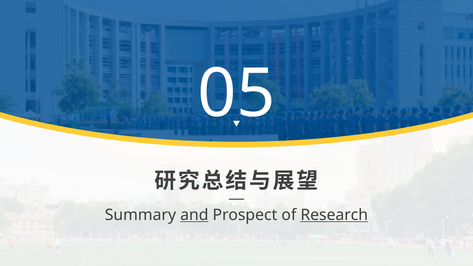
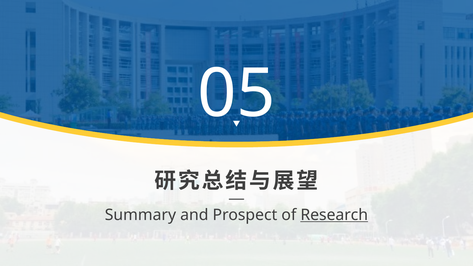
and underline: present -> none
